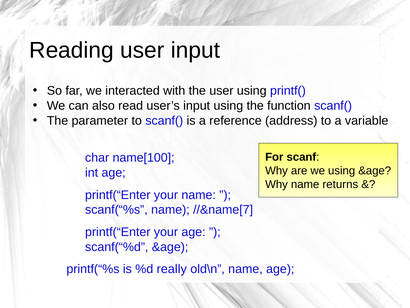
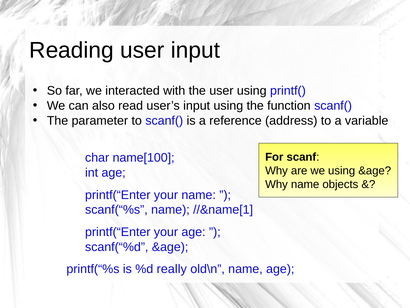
returns: returns -> objects
//&name[7: //&name[7 -> //&name[1
